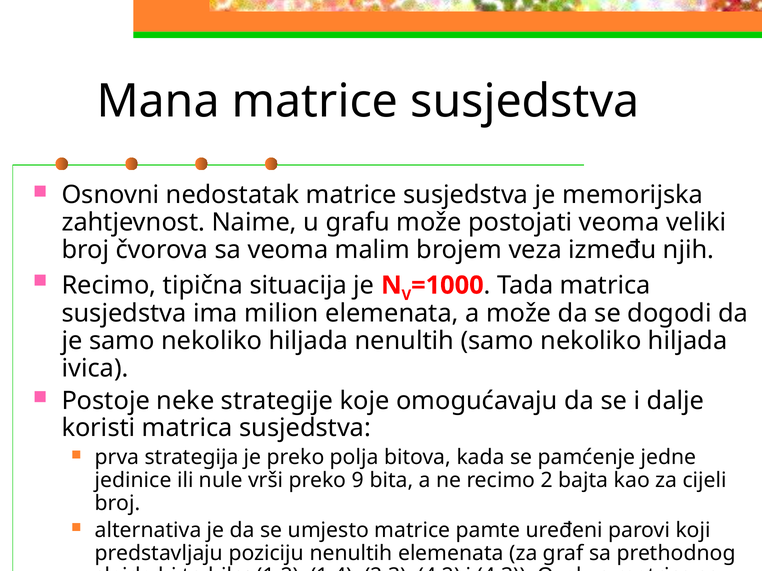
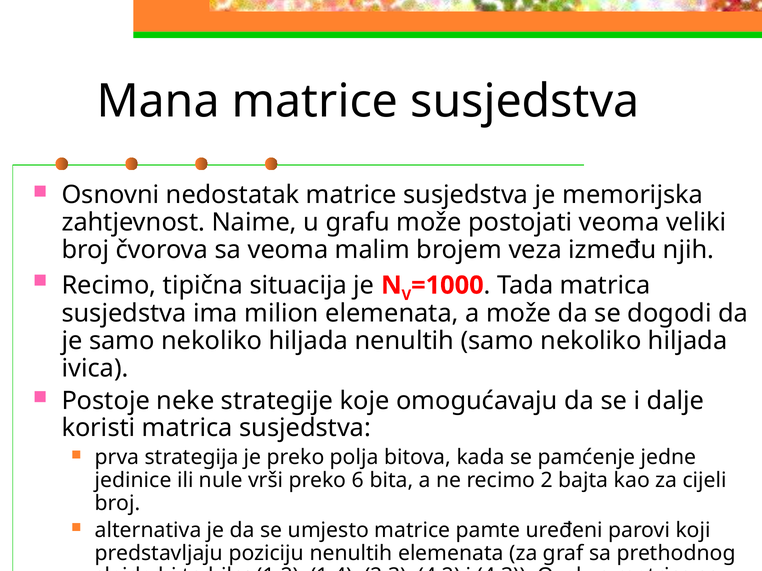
9: 9 -> 6
